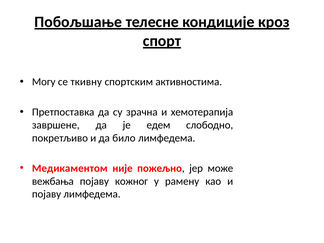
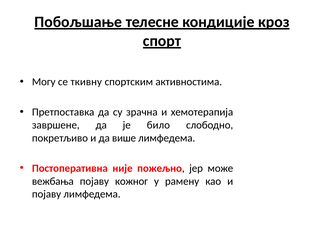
едем: едем -> било
било: било -> више
Медикаментом: Медикаментом -> Постоперативна
